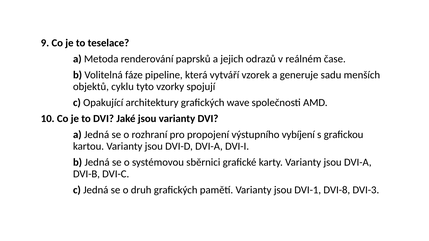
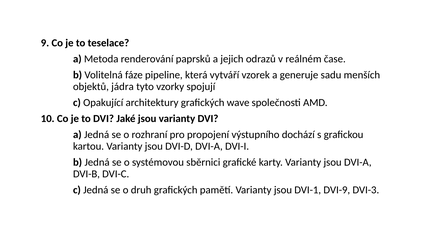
cyklu: cyklu -> jádra
vybíjení: vybíjení -> dochází
DVI-8: DVI-8 -> DVI-9
